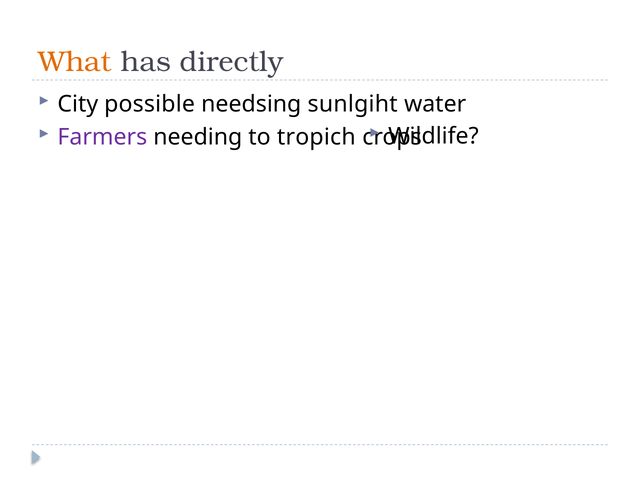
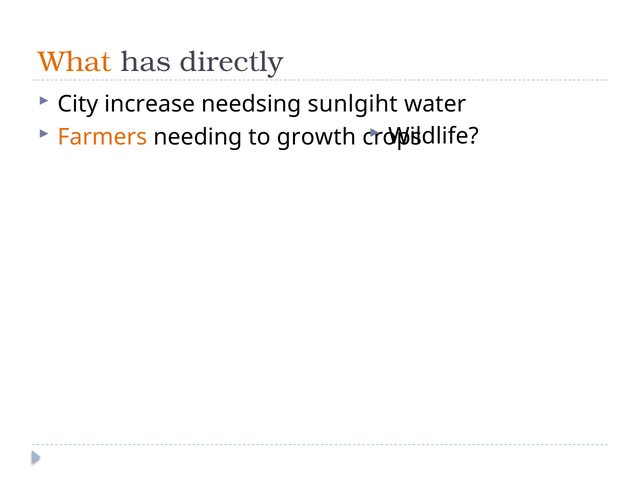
possible: possible -> increase
Farmers colour: purple -> orange
tropich: tropich -> growth
